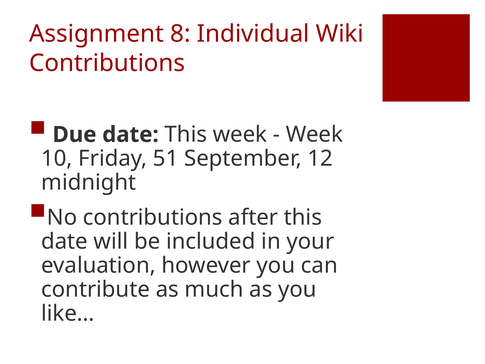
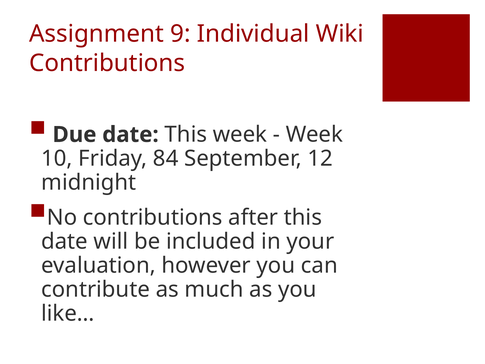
8: 8 -> 9
51: 51 -> 84
